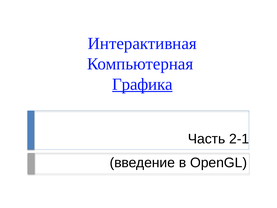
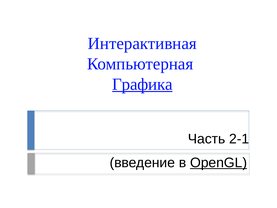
OpenGL underline: none -> present
